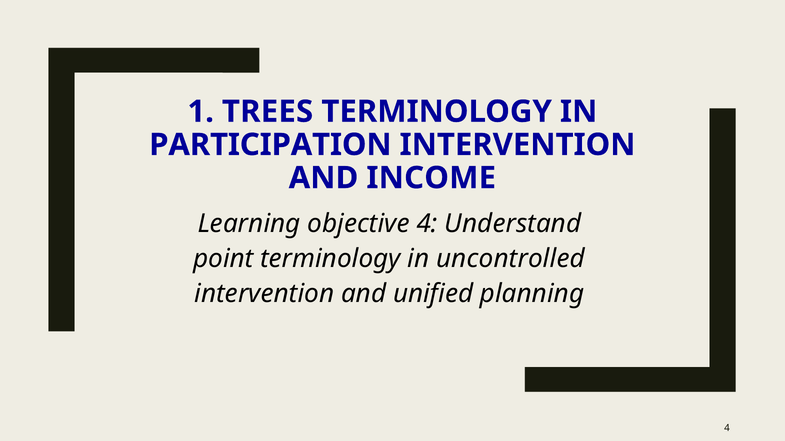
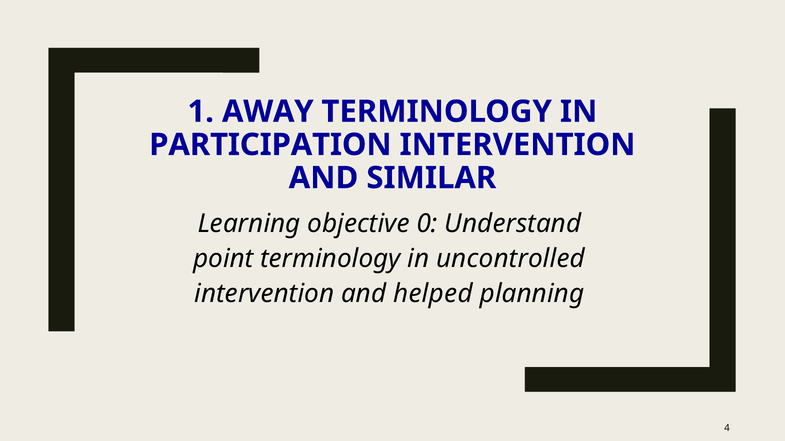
TREES: TREES -> AWAY
INCOME: INCOME -> SIMILAR
objective 4: 4 -> 0
unified: unified -> helped
